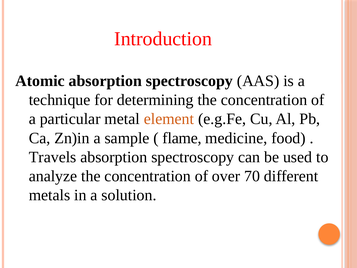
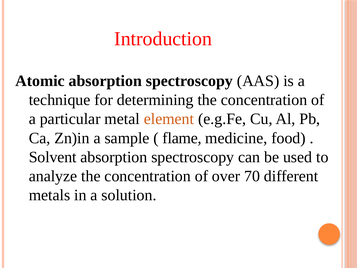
Travels: Travels -> Solvent
